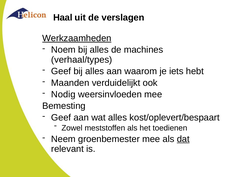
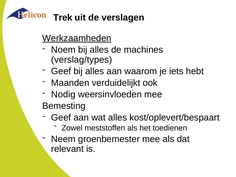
Haal: Haal -> Trek
verhaal/types: verhaal/types -> verslag/types
dat underline: present -> none
